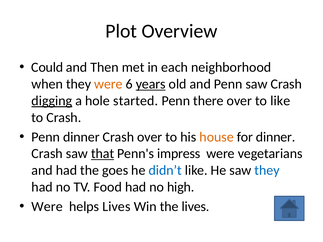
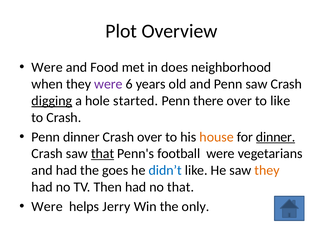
Could at (47, 67): Could -> Were
Then: Then -> Food
each: each -> does
were at (108, 84) colour: orange -> purple
years underline: present -> none
dinner at (276, 137) underline: none -> present
impress: impress -> football
they at (267, 171) colour: blue -> orange
Food: Food -> Then
no high: high -> that
helps Lives: Lives -> Jerry
the lives: lives -> only
